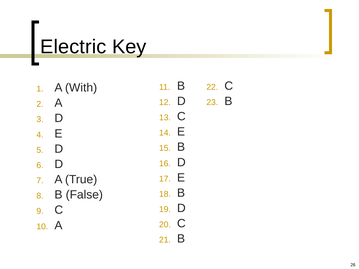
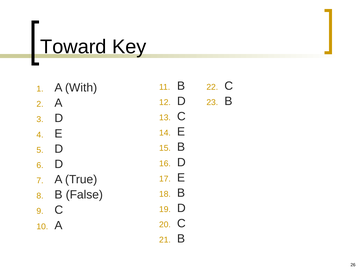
Electric: Electric -> Toward
